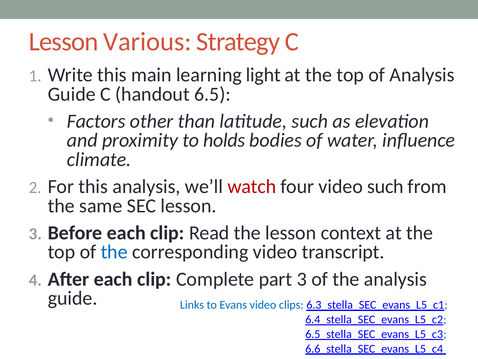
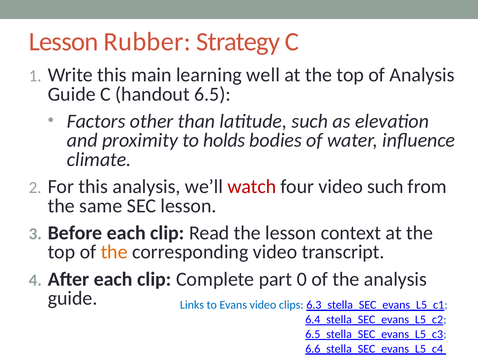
Various: Various -> Rubber
light: light -> well
the at (114, 252) colour: blue -> orange
part 3: 3 -> 0
